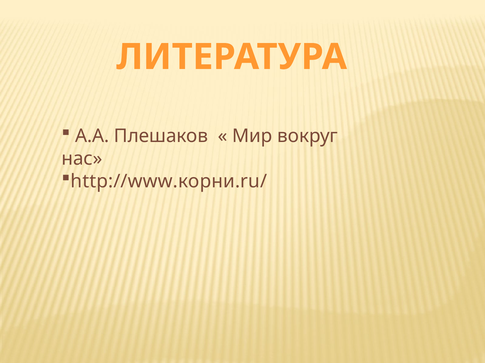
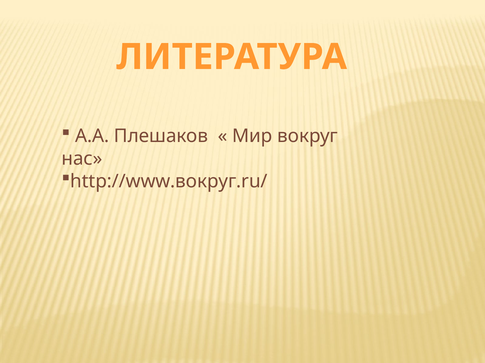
http://www.корни.ru/: http://www.корни.ru/ -> http://www.вокруг.ru/
